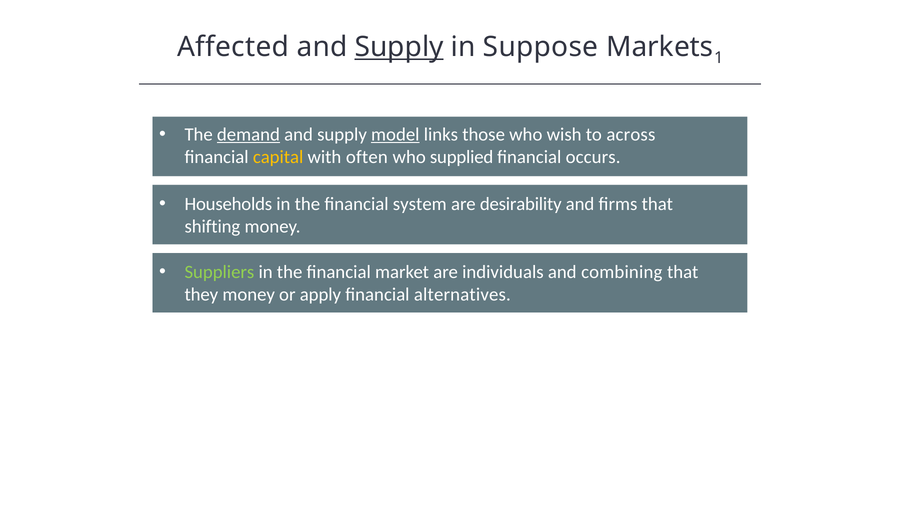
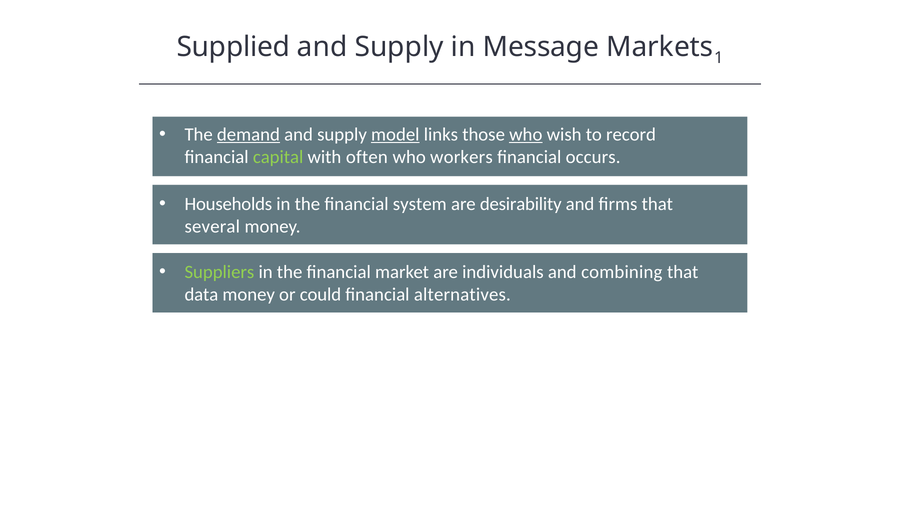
Affected: Affected -> Supplied
Supply at (399, 47) underline: present -> none
Suppose: Suppose -> Message
who at (526, 134) underline: none -> present
across: across -> record
capital colour: yellow -> light green
supplied: supplied -> workers
shifting: shifting -> several
they: they -> data
apply: apply -> could
